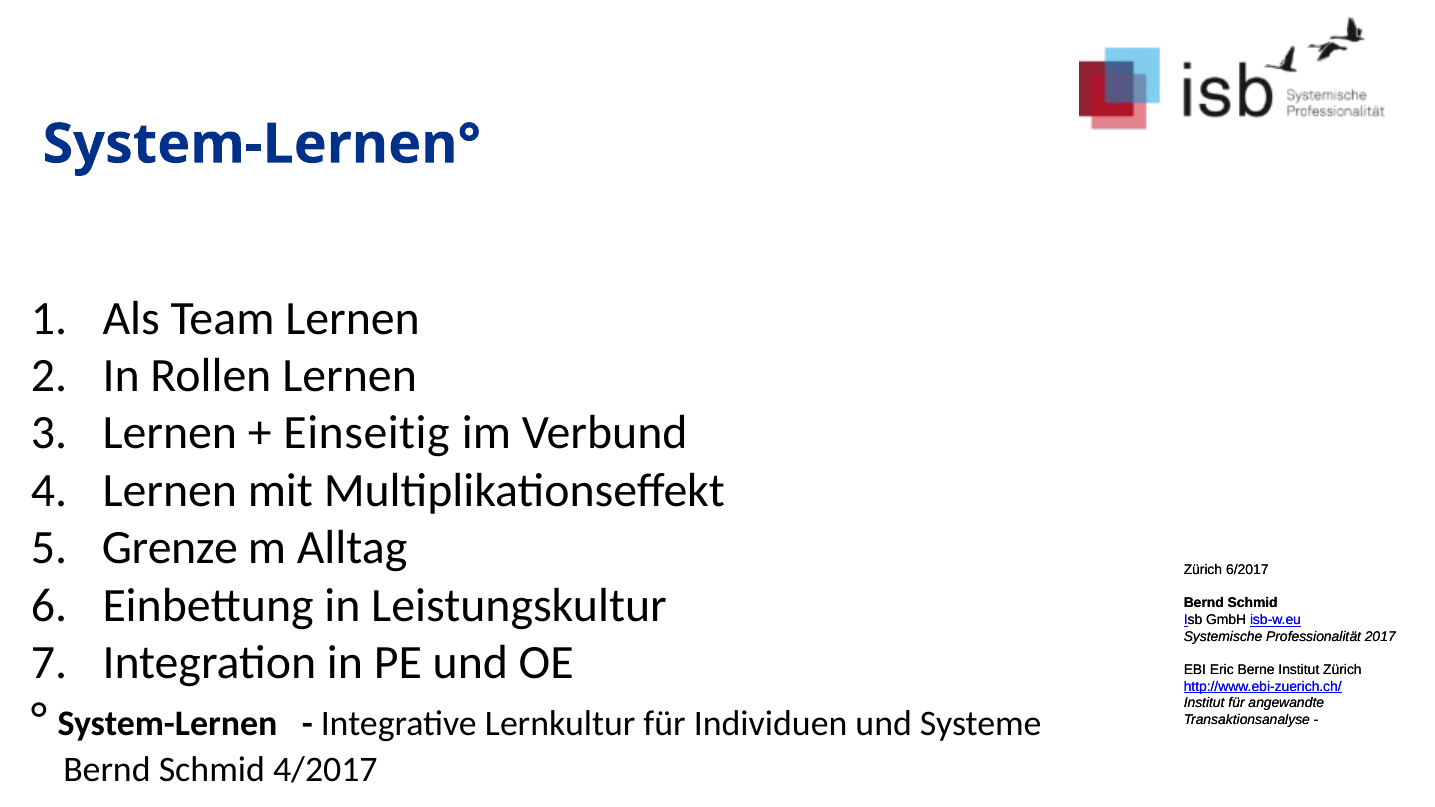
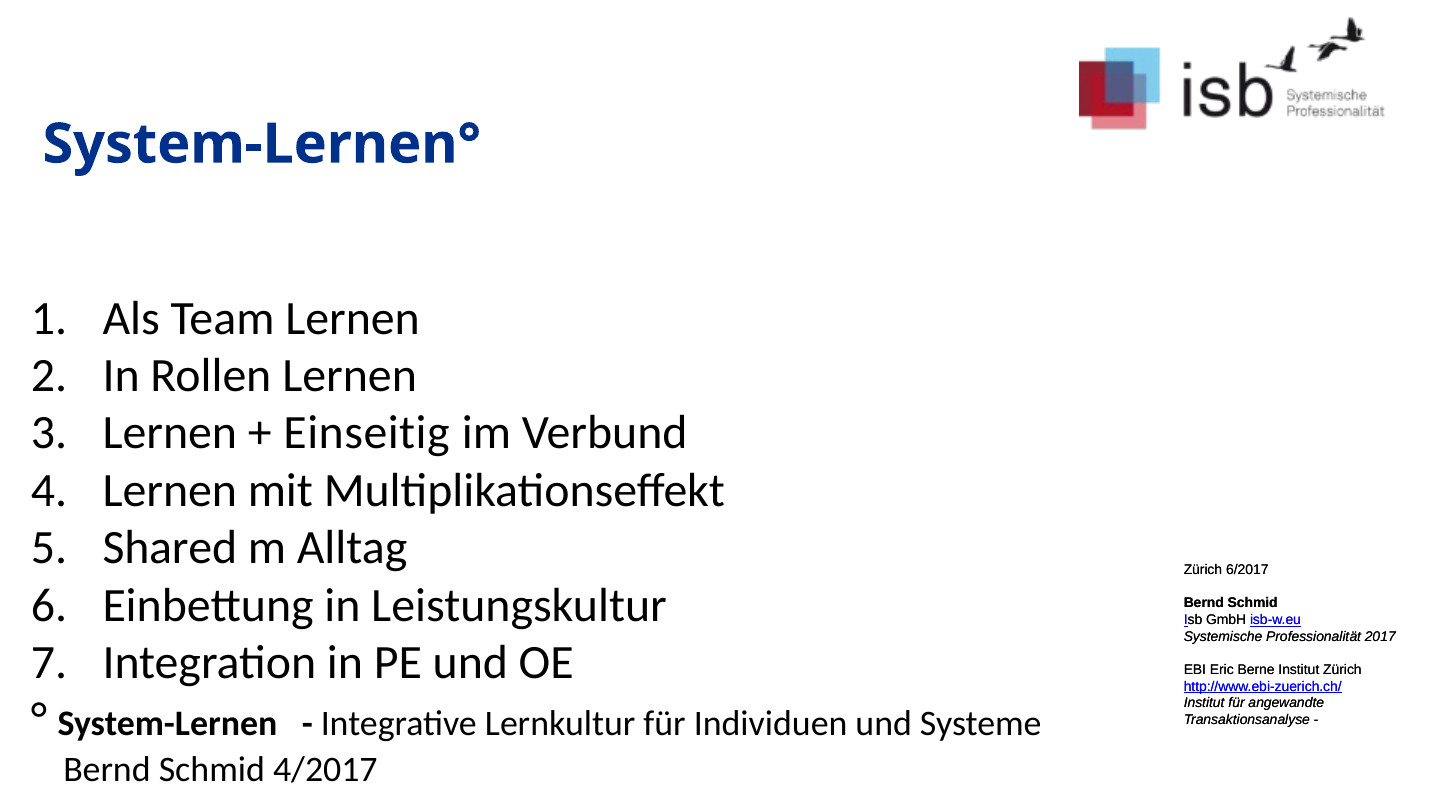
Grenze: Grenze -> Shared
